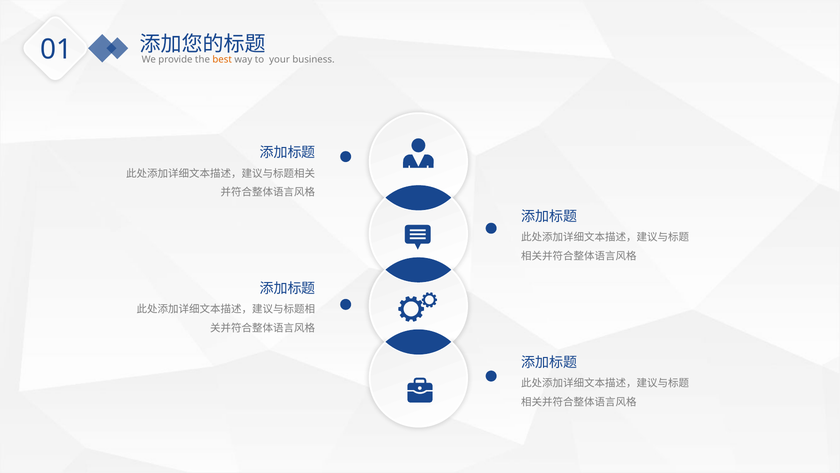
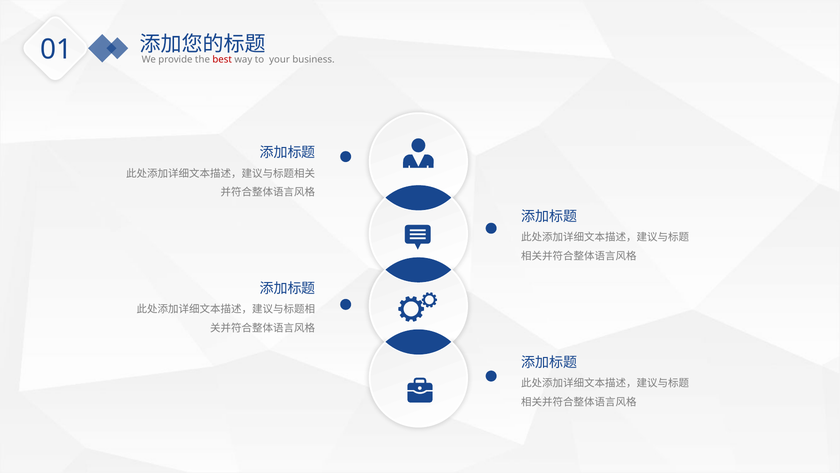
best colour: orange -> red
